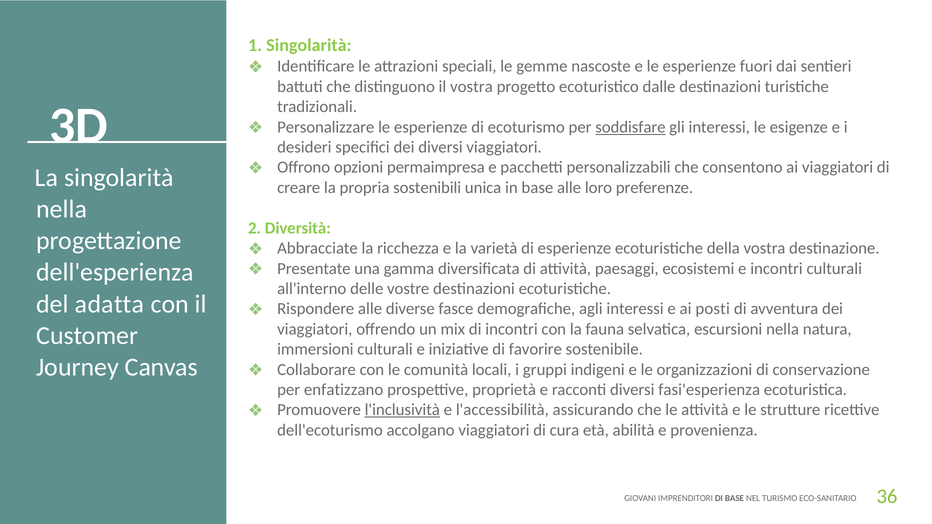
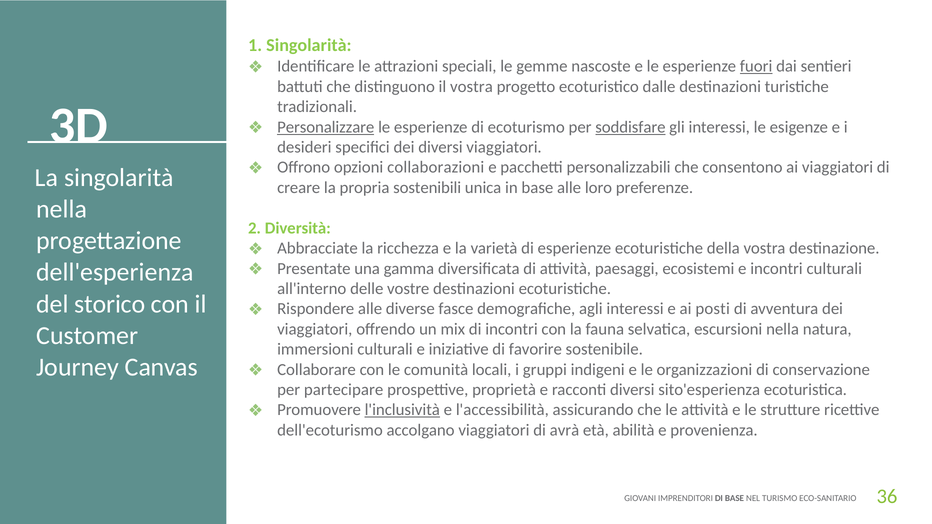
fuori underline: none -> present
Personalizzare underline: none -> present
permaimpresa: permaimpresa -> collaborazioni
adatta: adatta -> storico
enfatizzano: enfatizzano -> partecipare
fasi'esperienza: fasi'esperienza -> sito'esperienza
cura: cura -> avrà
